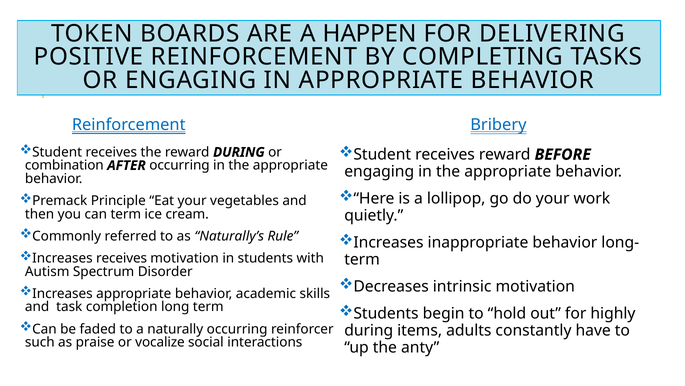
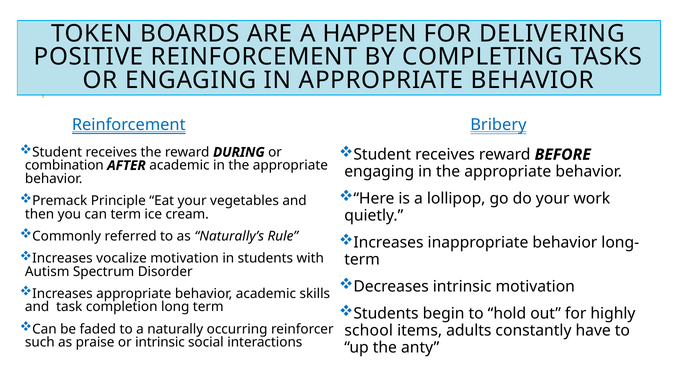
AFTER occurring: occurring -> academic
Increases receives: receives -> vocalize
during at (369, 330): during -> school
or vocalize: vocalize -> intrinsic
